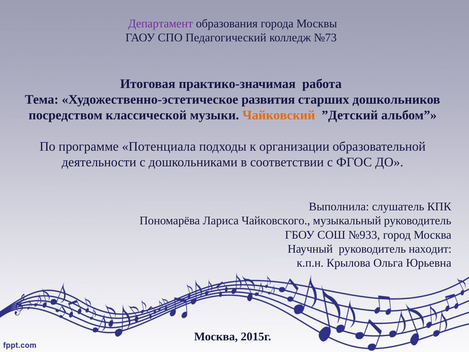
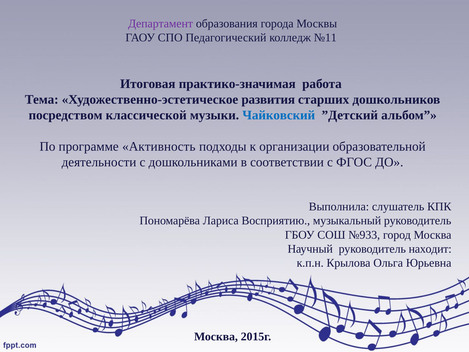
№73: №73 -> №11
Чайковский colour: orange -> blue
Потенциала: Потенциала -> Активность
Чайковского: Чайковского -> Восприятию
